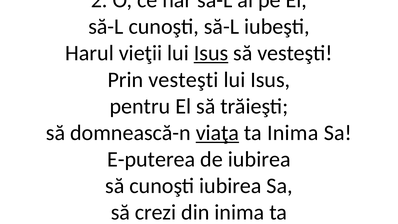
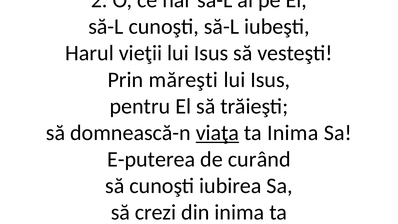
Isus at (211, 53) underline: present -> none
Prin vesteşti: vesteşti -> măreşti
de iubirea: iubirea -> curând
